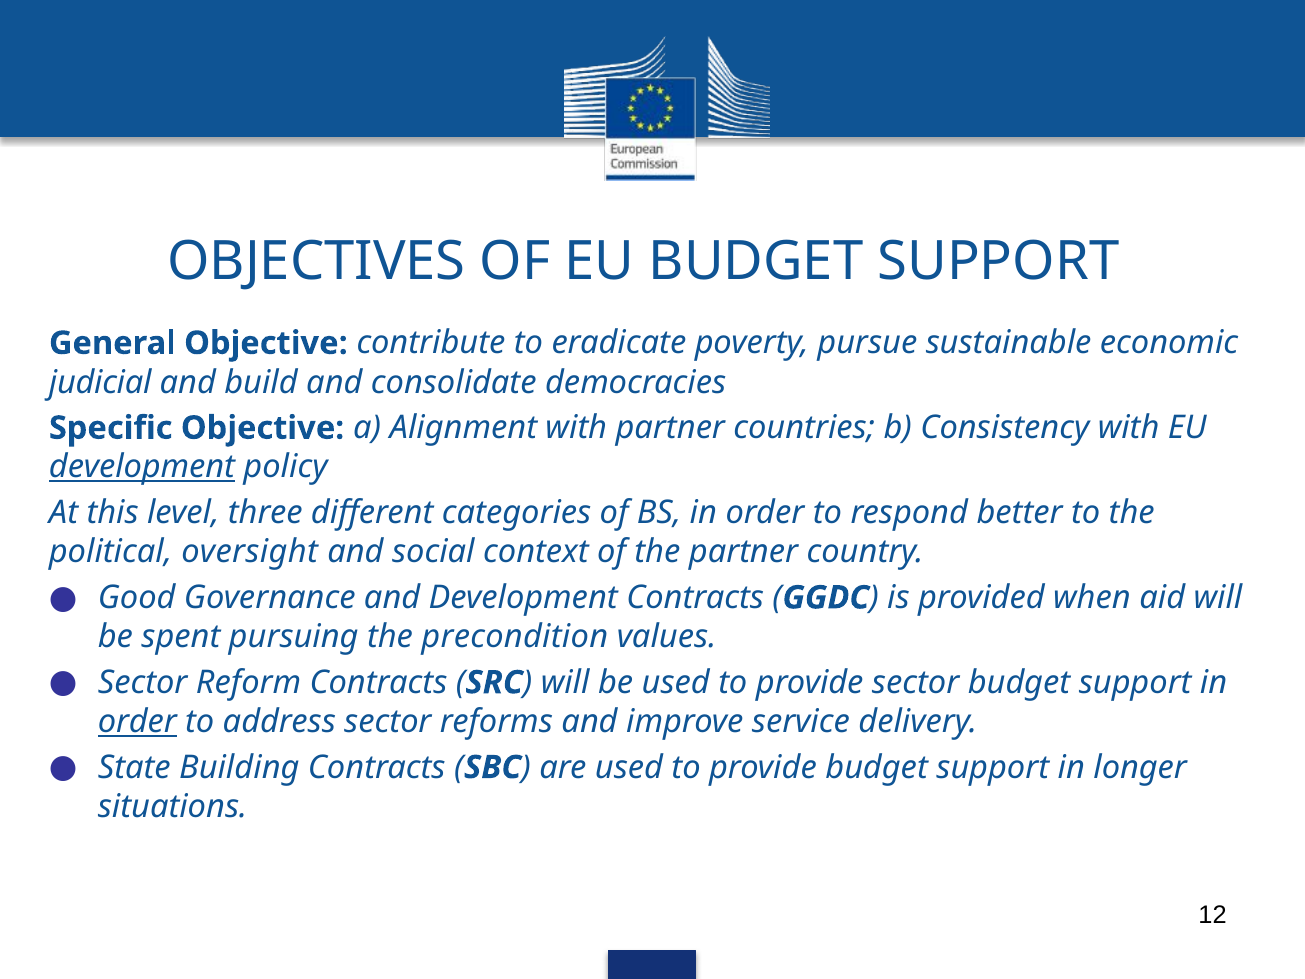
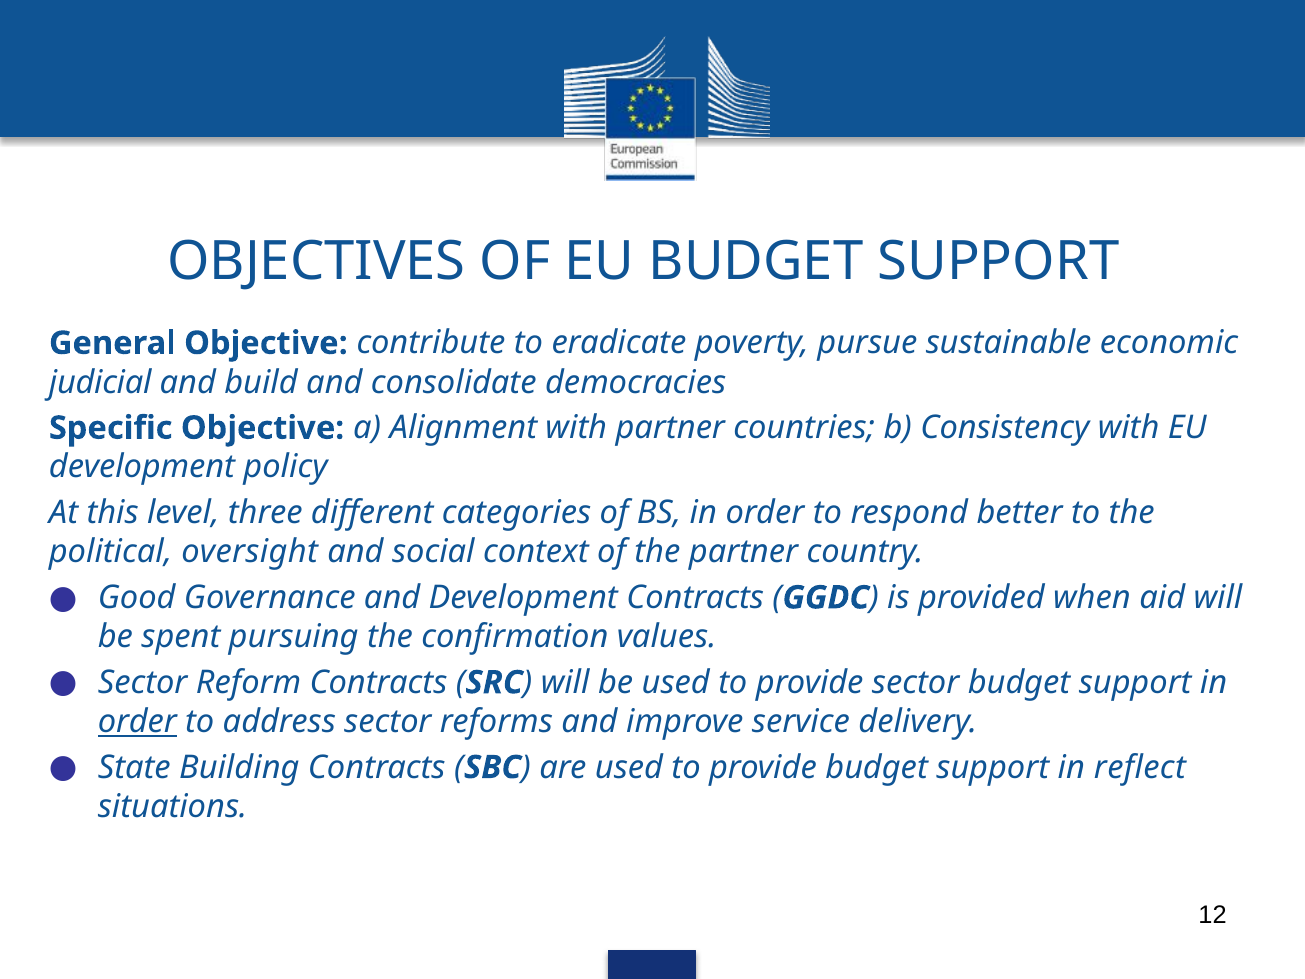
development at (142, 467) underline: present -> none
precondition: precondition -> confirmation
longer: longer -> reflect
